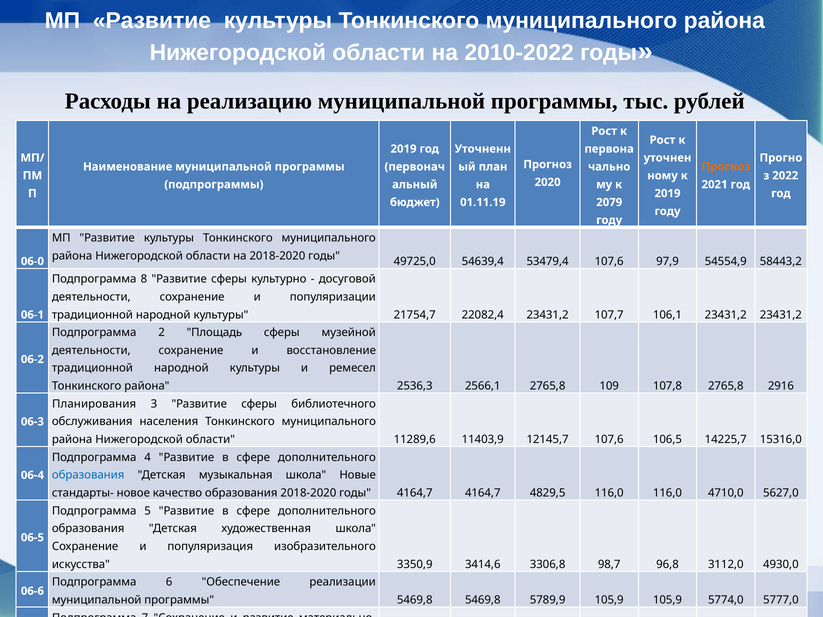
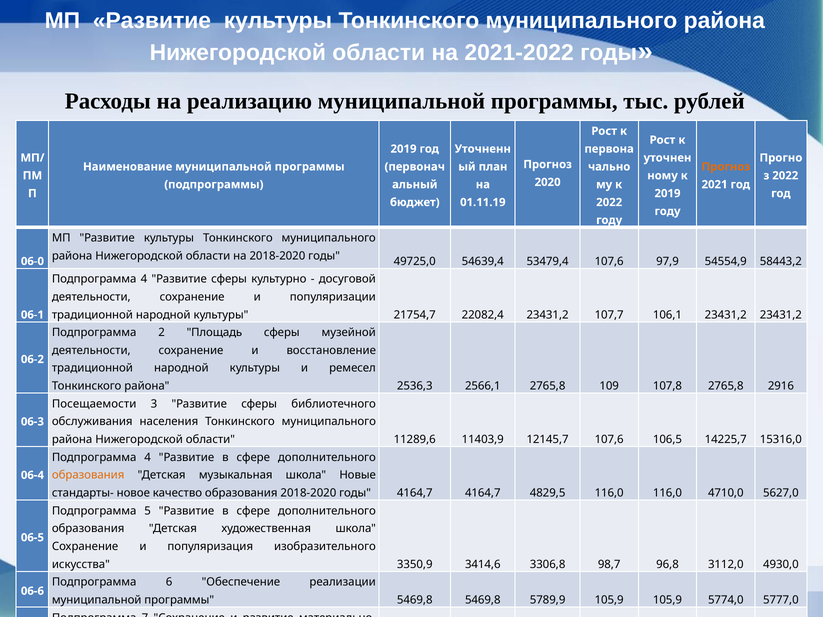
2010-2022: 2010-2022 -> 2021-2022
2079 at (609, 202): 2079 -> 2022
8 at (144, 279): 8 -> 4
Планирования: Планирования -> Посещаемости
образования at (88, 475) colour: blue -> orange
